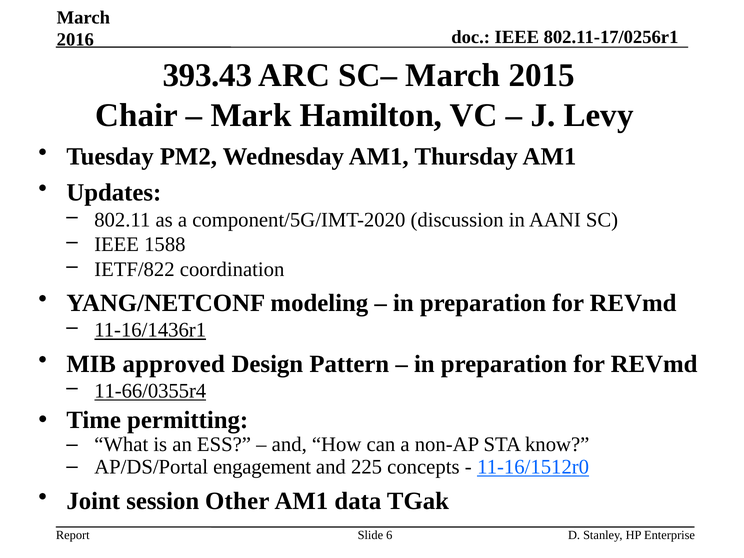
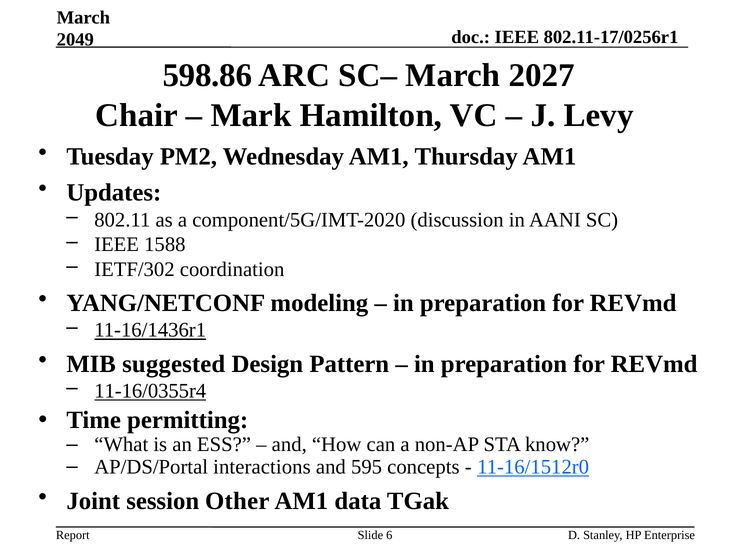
2016: 2016 -> 2049
393.43: 393.43 -> 598.86
2015: 2015 -> 2027
IETF/822: IETF/822 -> IETF/302
approved: approved -> suggested
11-66/0355r4: 11-66/0355r4 -> 11-16/0355r4
engagement: engagement -> interactions
225: 225 -> 595
